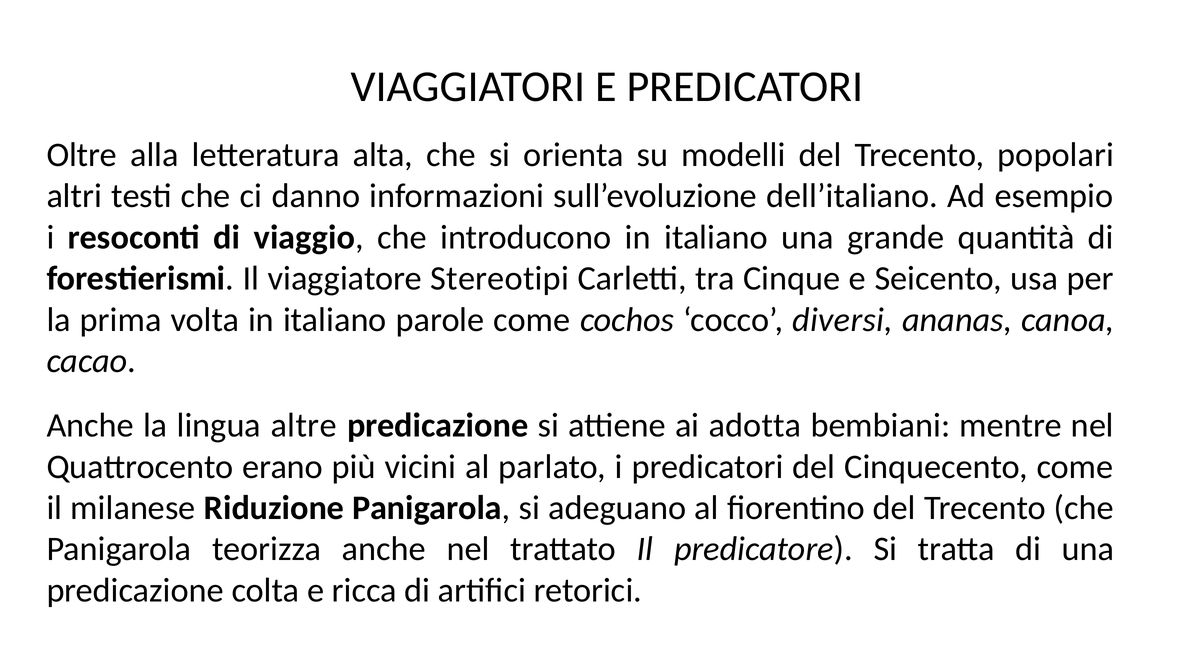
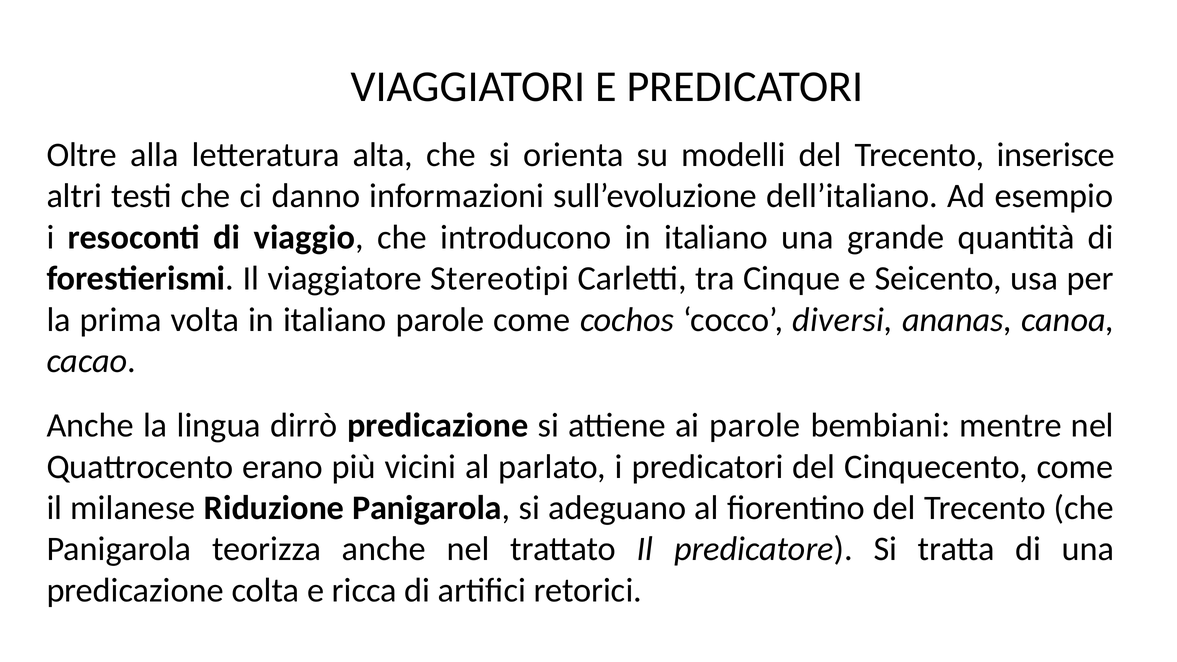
popolari: popolari -> inserisce
altre: altre -> dirrò
ai adotta: adotta -> parole
